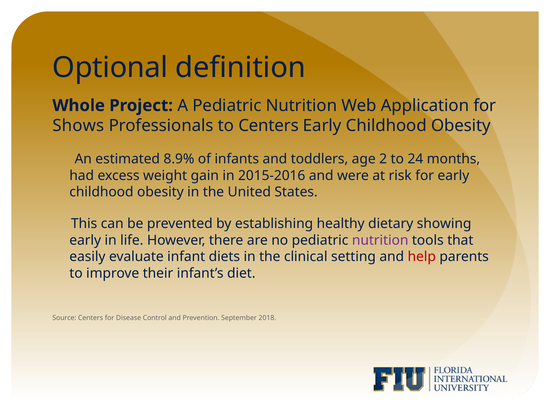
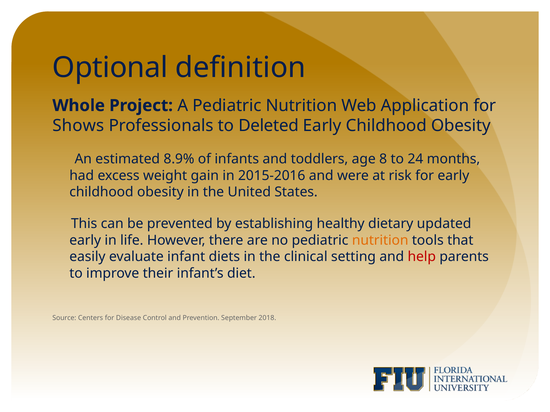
to Centers: Centers -> Deleted
2: 2 -> 8
showing: showing -> updated
nutrition at (380, 241) colour: purple -> orange
